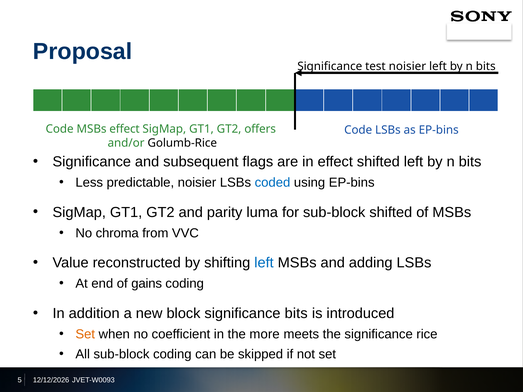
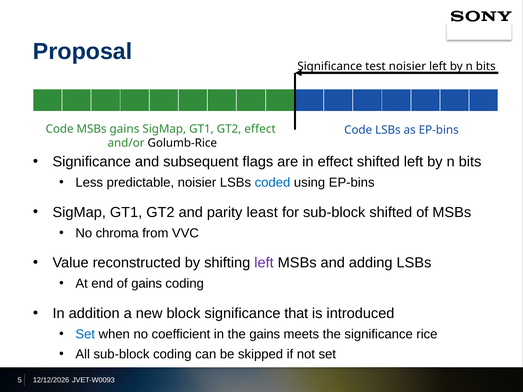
MSBs effect: effect -> gains
GT2 offers: offers -> effect
luma: luma -> least
left at (264, 263) colour: blue -> purple
significance bits: bits -> that
Set at (85, 334) colour: orange -> blue
the more: more -> gains
